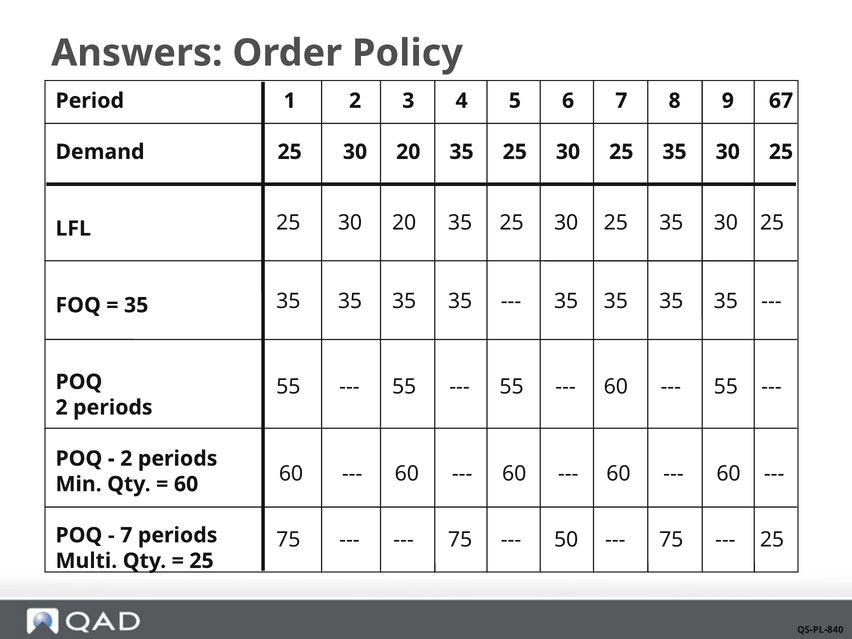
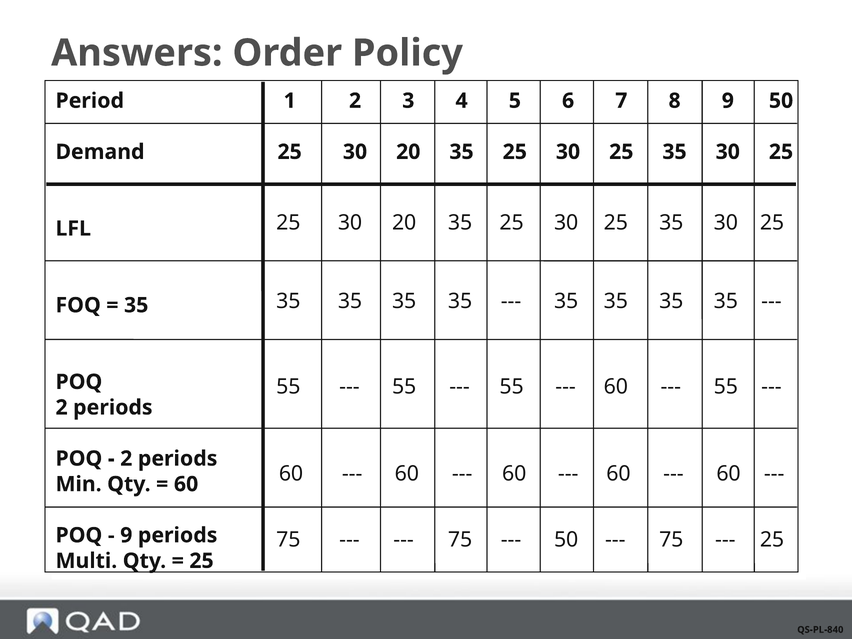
9 67: 67 -> 50
7 at (126, 535): 7 -> 9
